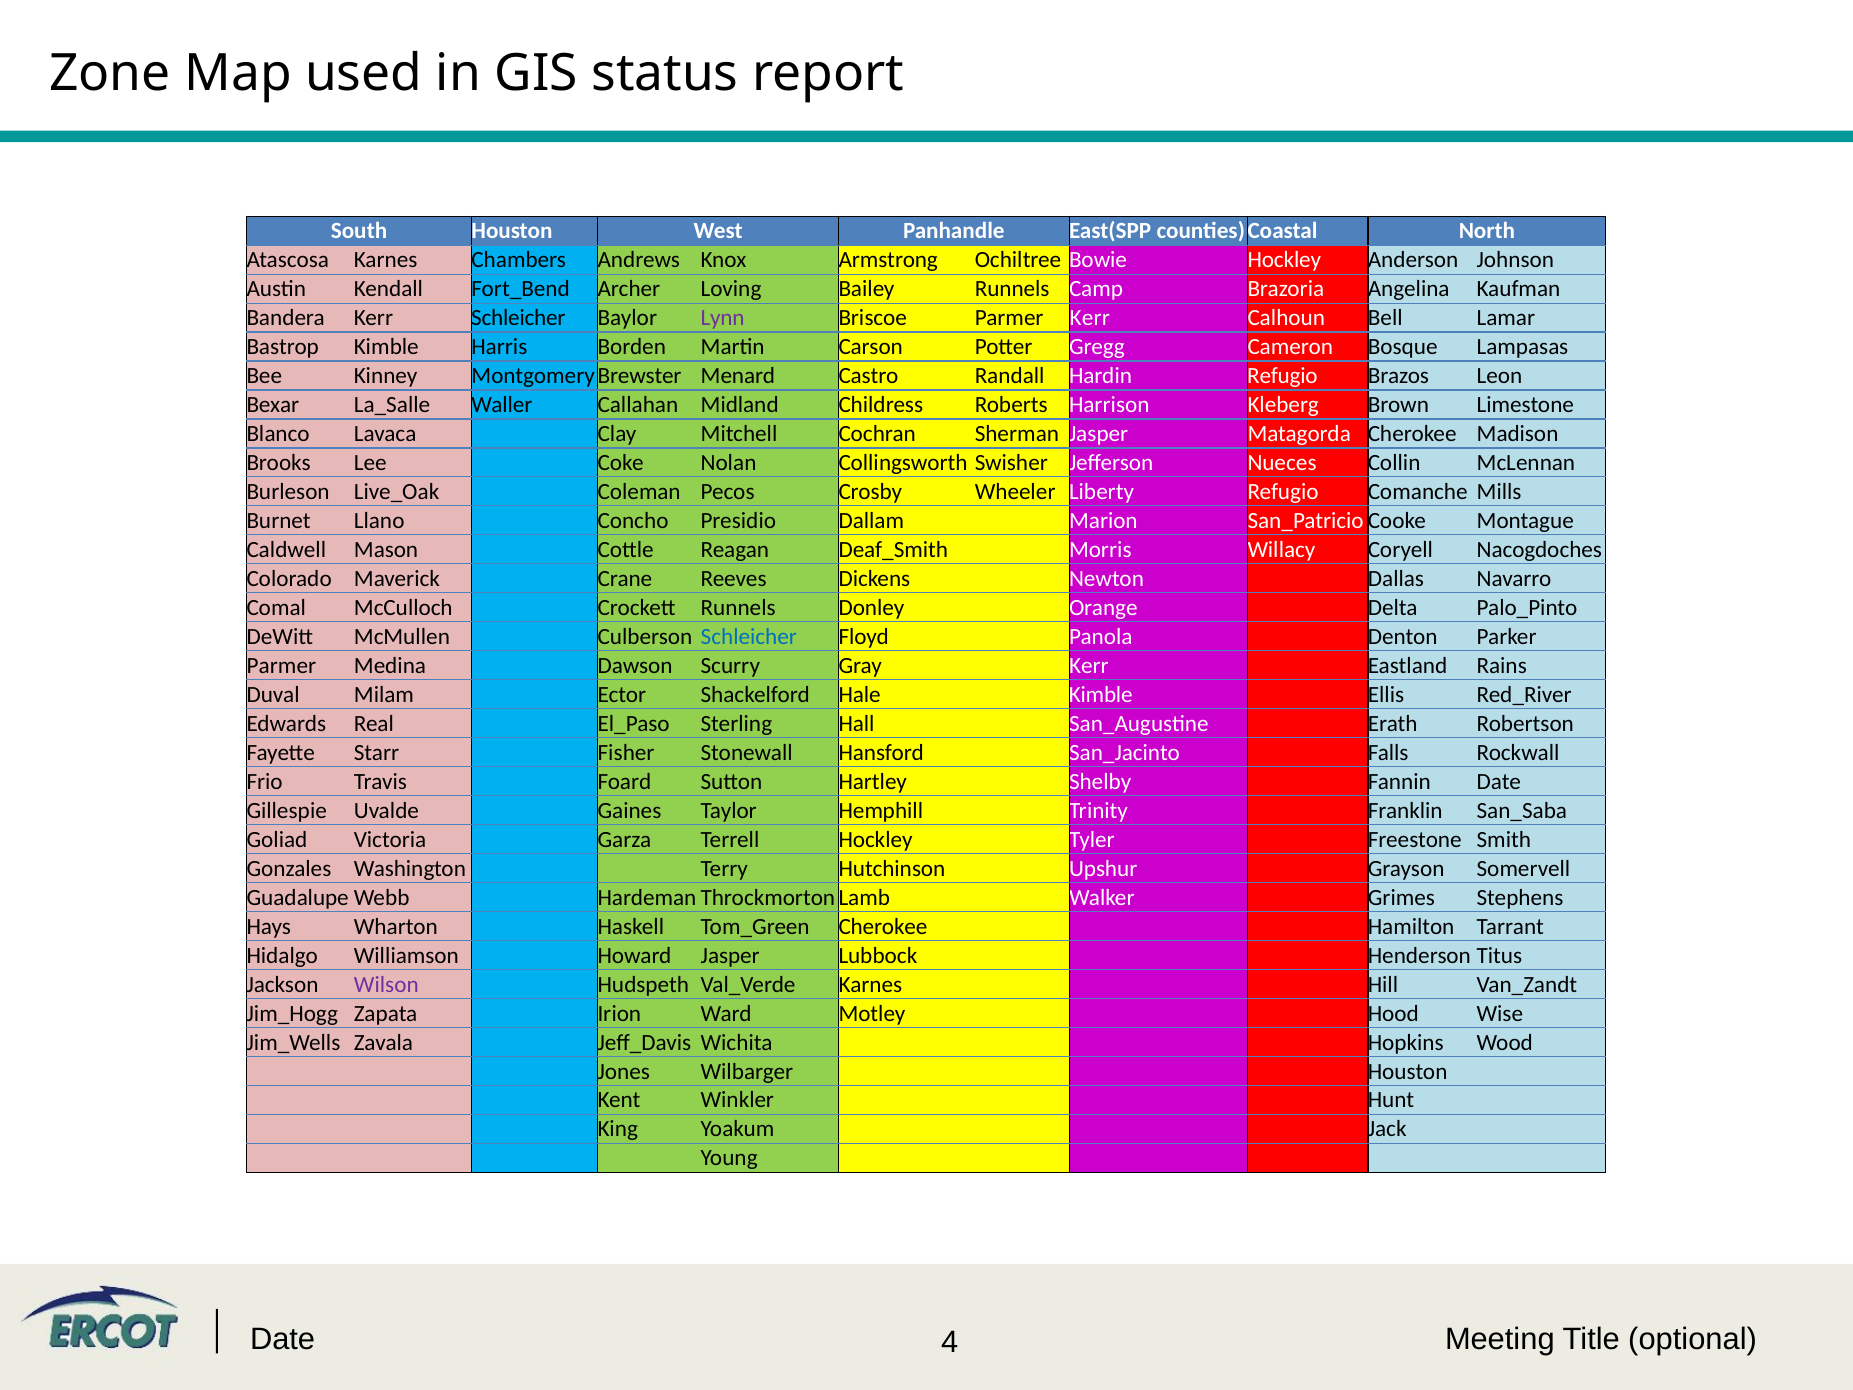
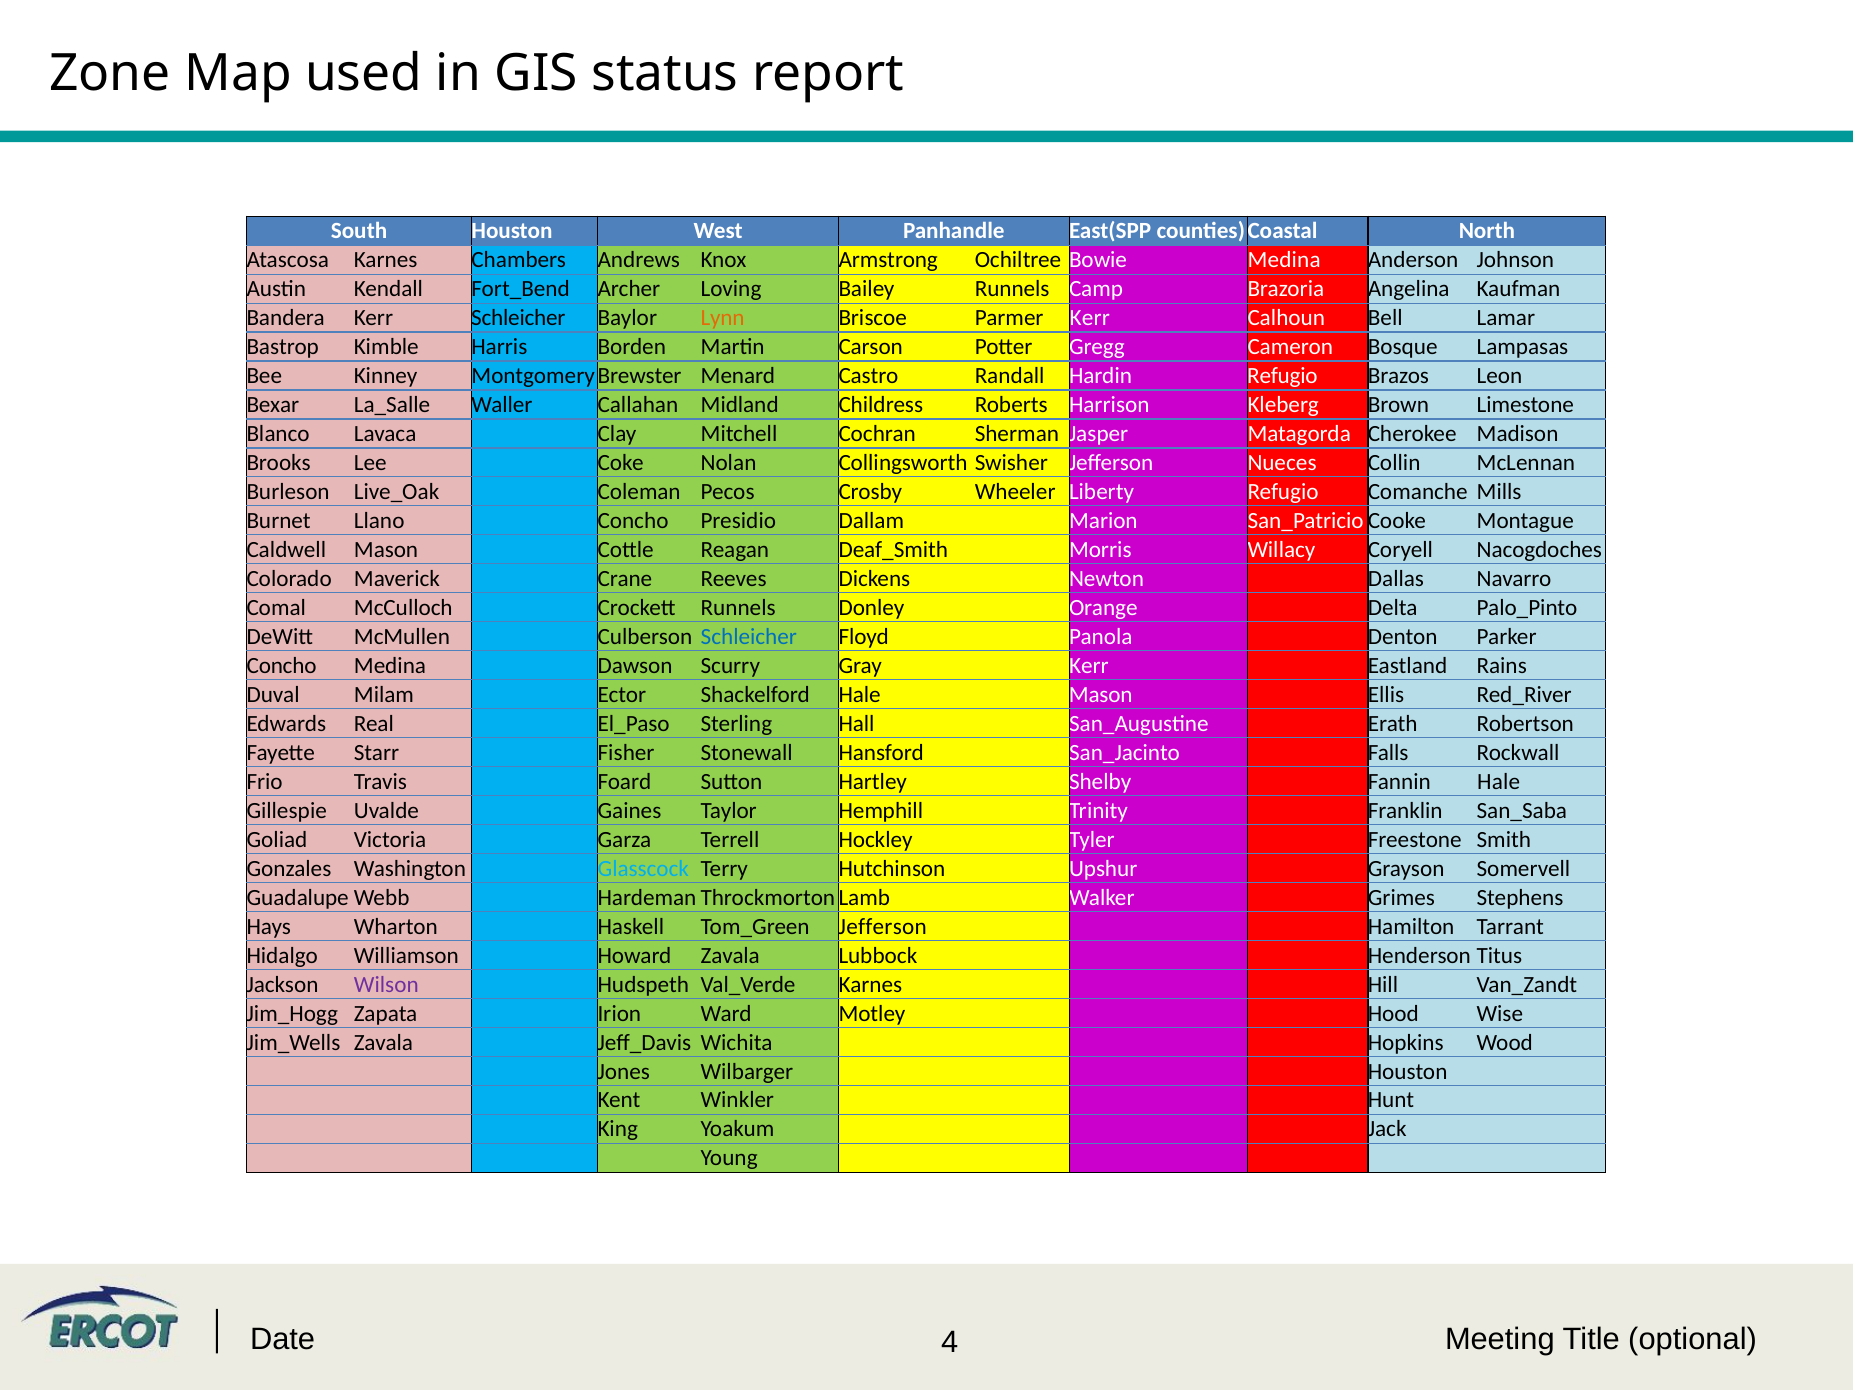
Bowie Hockley: Hockley -> Medina
Lynn colour: purple -> orange
Parmer at (281, 666): Parmer -> Concho
Hale Kimble: Kimble -> Mason
Fannin Date: Date -> Hale
Glasscock colour: light green -> light blue
Cherokee at (883, 926): Cherokee -> Jefferson
Howard Jasper: Jasper -> Zavala
